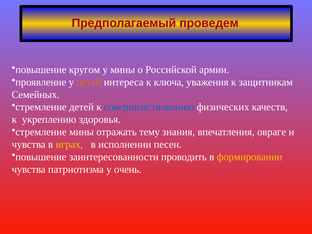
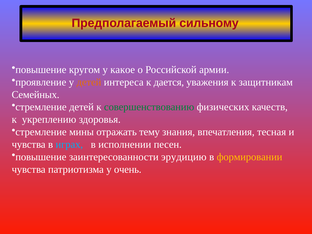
проведем: проведем -> сильному
у мины: мины -> какое
ключа: ключа -> дается
совершенствованию colour: blue -> green
овраге: овраге -> тесная
играх colour: yellow -> light blue
проводить: проводить -> эрудицию
